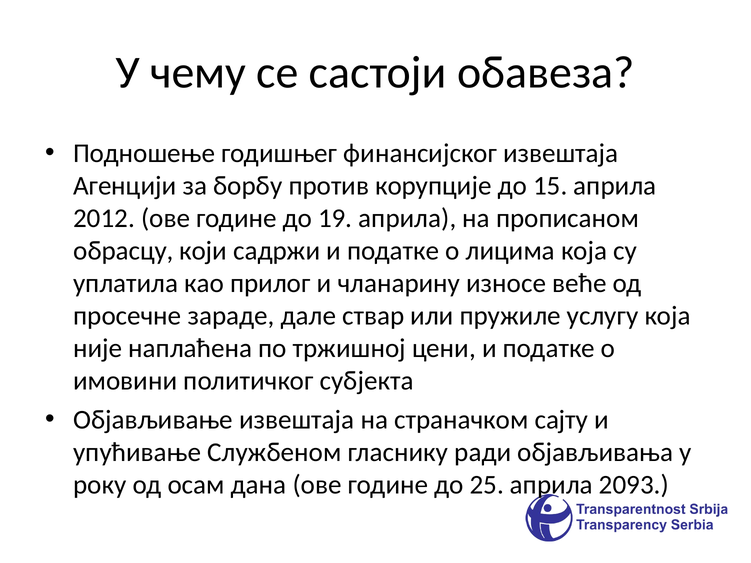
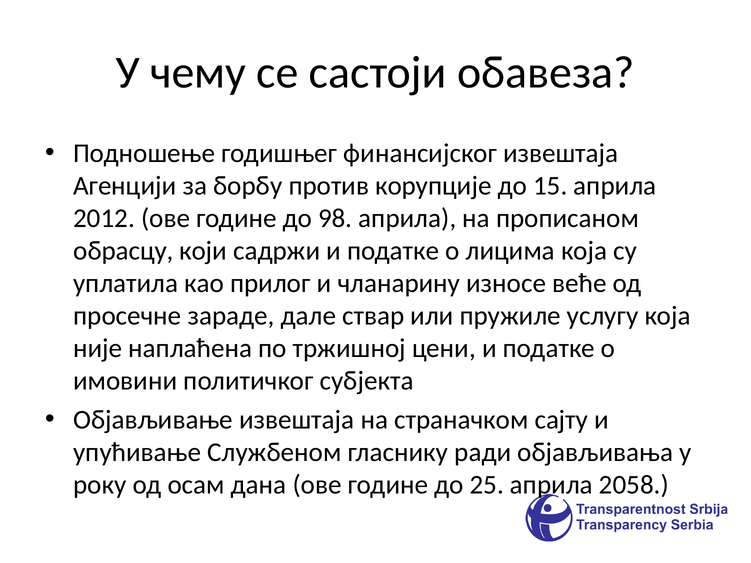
19: 19 -> 98
2093: 2093 -> 2058
